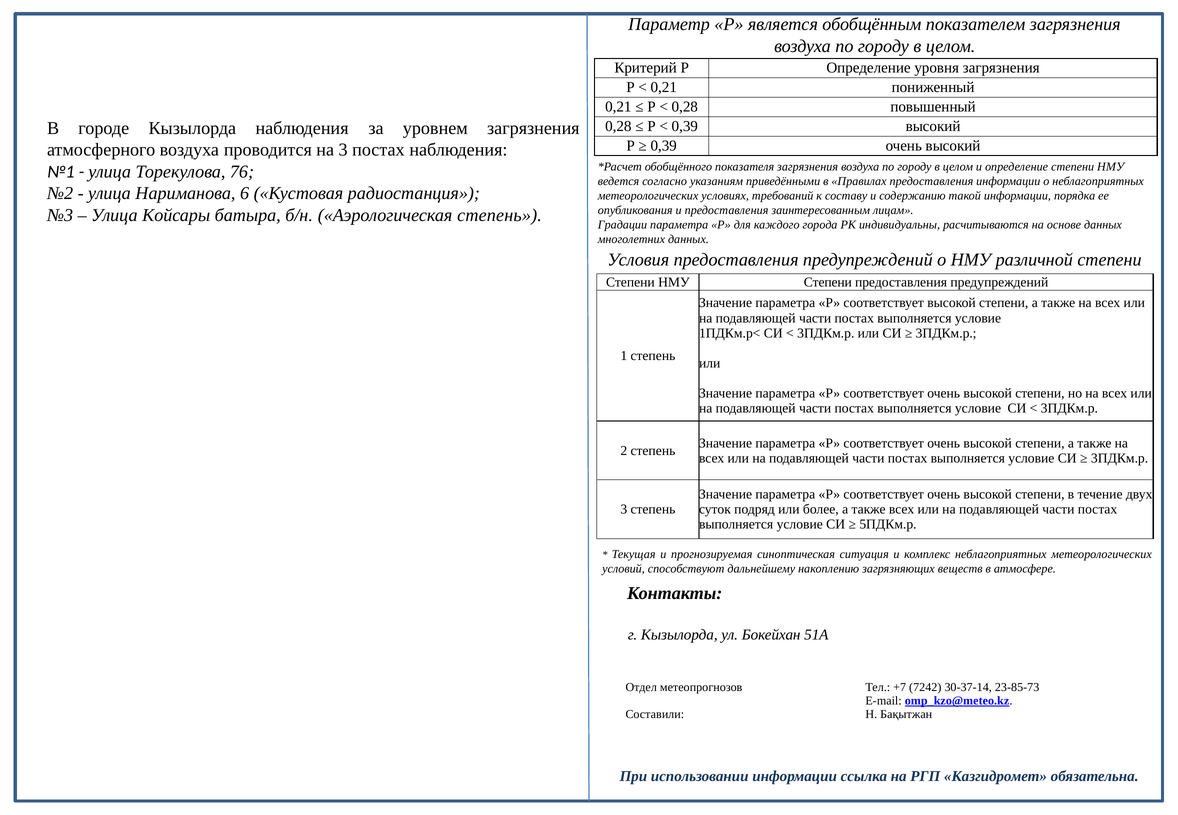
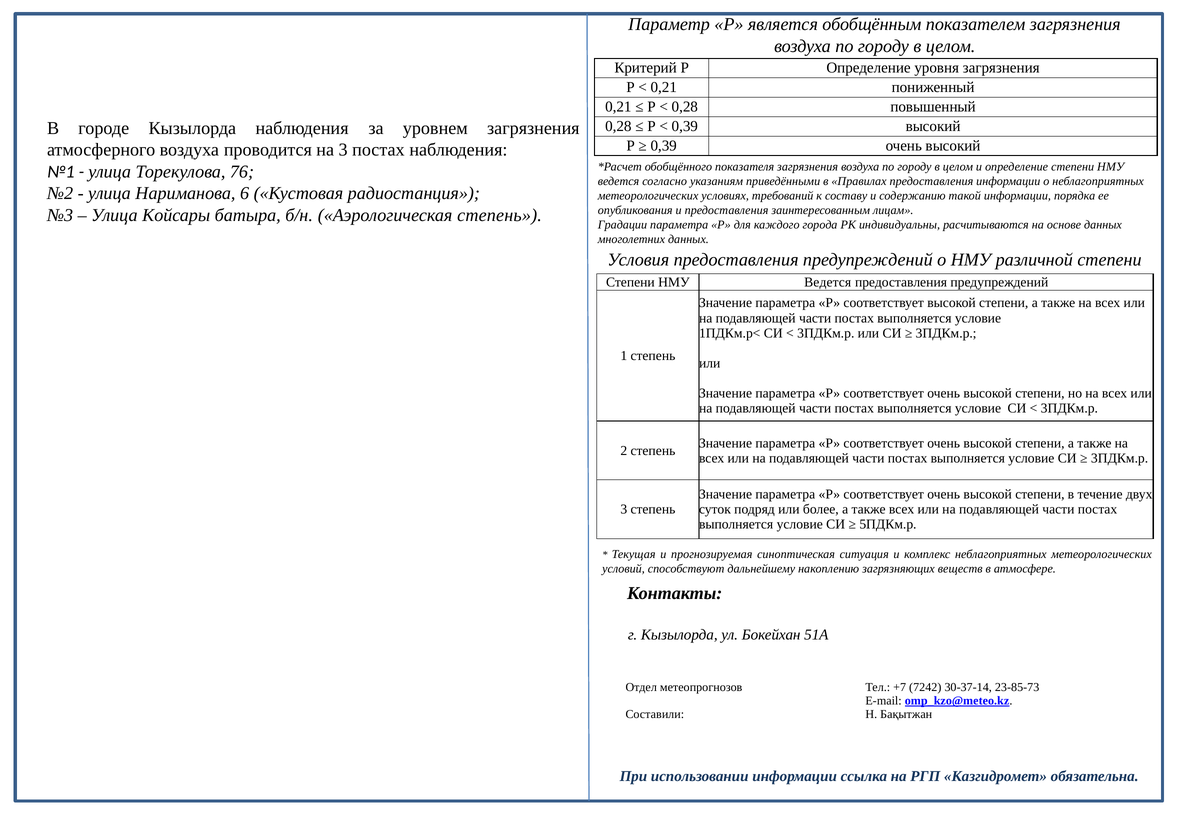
Степени at (828, 282): Степени -> Ведется
